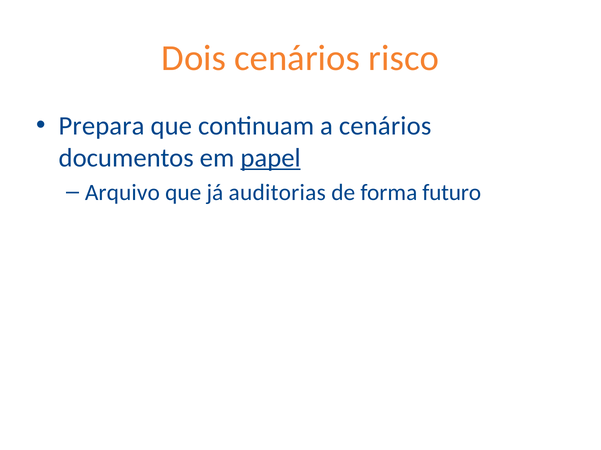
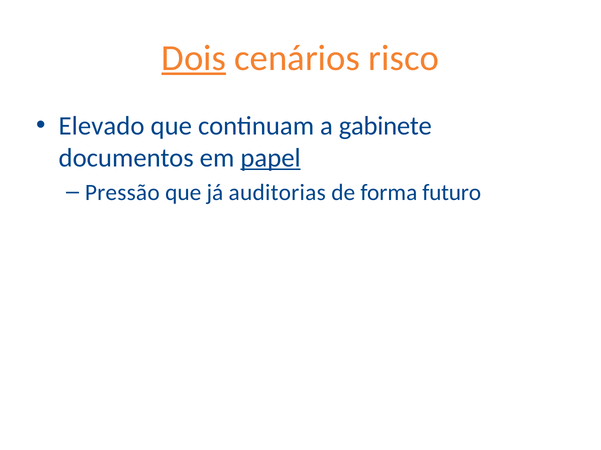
Dois underline: none -> present
Prepara: Prepara -> Elevado
a cenários: cenários -> gabinete
Arquivo: Arquivo -> Pressão
